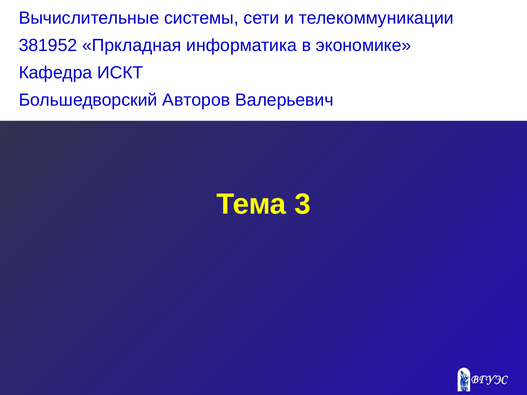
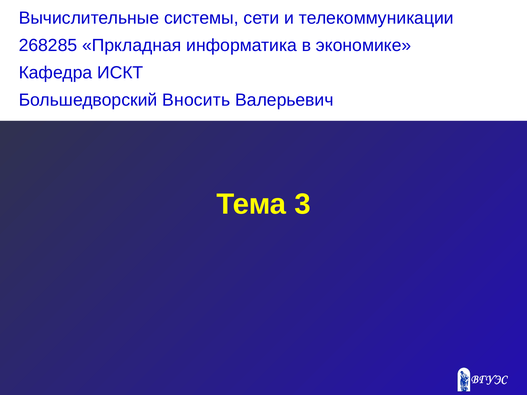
381952: 381952 -> 268285
Авторов: Авторов -> Вносить
